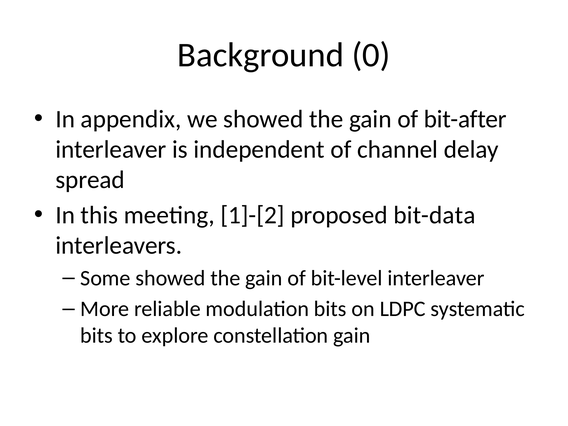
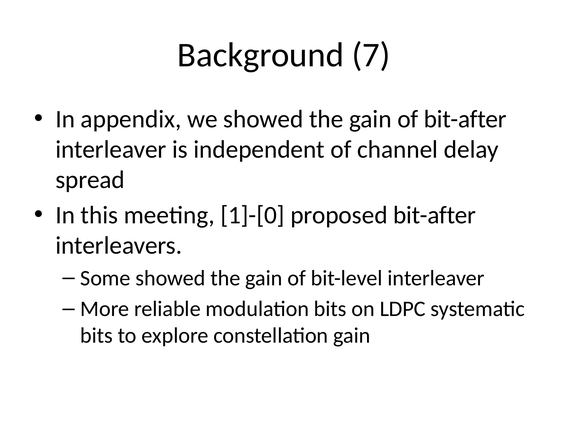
0: 0 -> 7
1]-[2: 1]-[2 -> 1]-[0
proposed bit-data: bit-data -> bit-after
